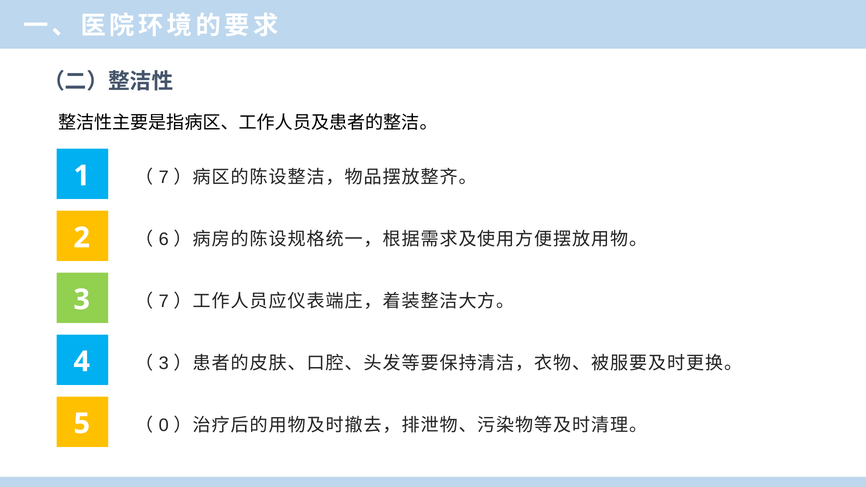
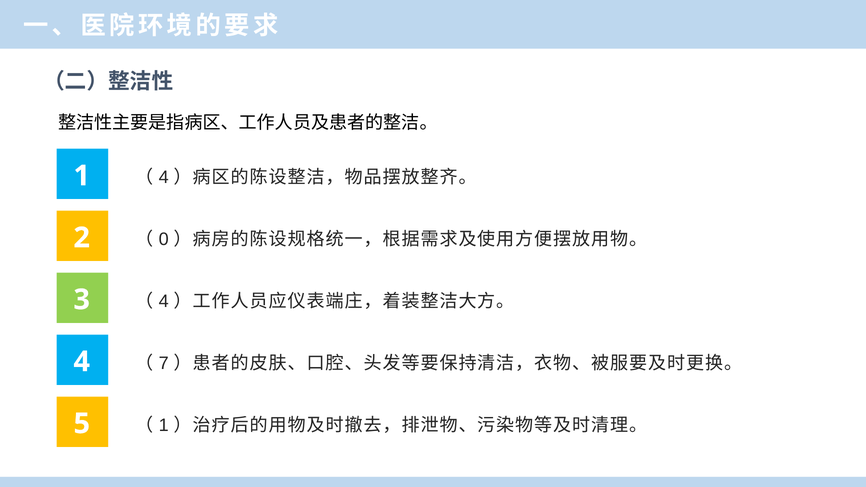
7 at (164, 177): 7 -> 4
6: 6 -> 0
7 at (164, 301): 7 -> 4
3 at (164, 363): 3 -> 7
0 at (164, 425): 0 -> 1
